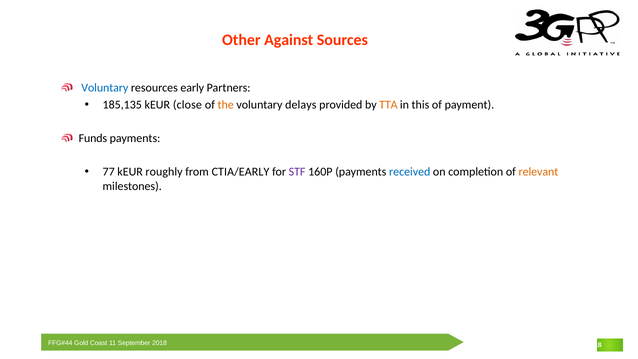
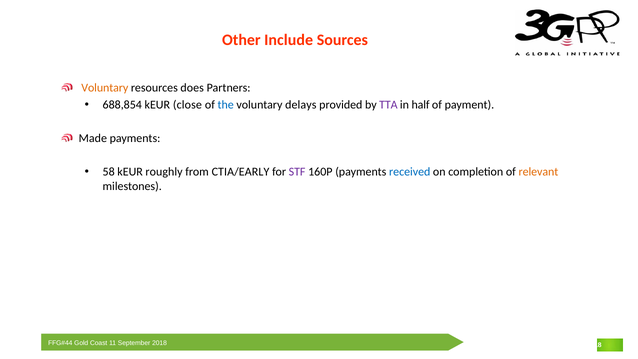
Against: Against -> Include
Voluntary at (105, 88) colour: blue -> orange
early: early -> does
185,135: 185,135 -> 688,854
the colour: orange -> blue
TTA colour: orange -> purple
this: this -> half
Funds: Funds -> Made
77: 77 -> 58
